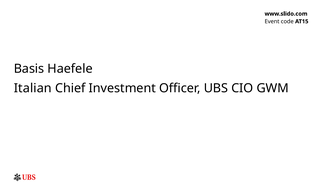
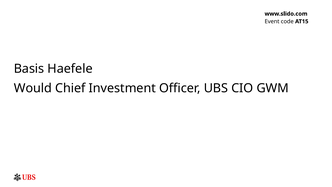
Italian: Italian -> Would
